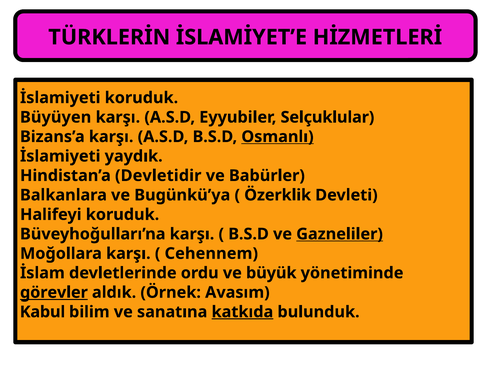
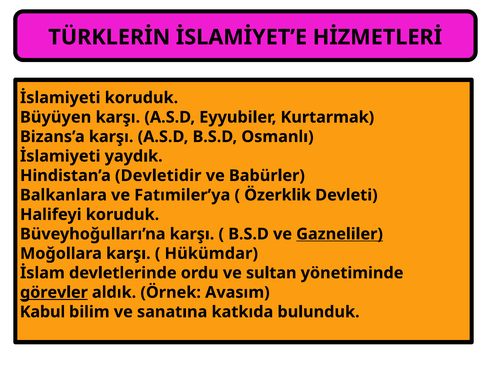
Selçuklular: Selçuklular -> Kurtarmak
Osmanlı underline: present -> none
Bugünkü’ya: Bugünkü’ya -> Fatımiler’ya
Cehennem: Cehennem -> Hükümdar
büyük: büyük -> sultan
katkıda underline: present -> none
